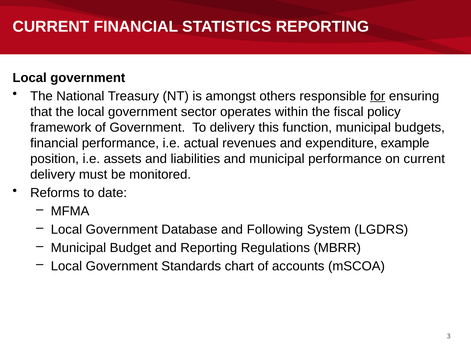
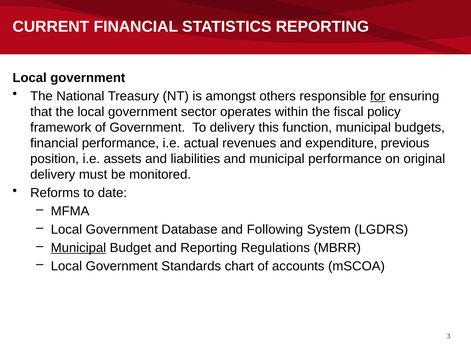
example: example -> previous
on current: current -> original
Municipal at (78, 248) underline: none -> present
